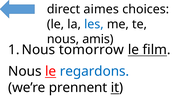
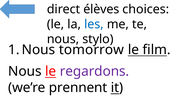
aimes: aimes -> élèves
amis: amis -> stylo
regardons colour: blue -> purple
